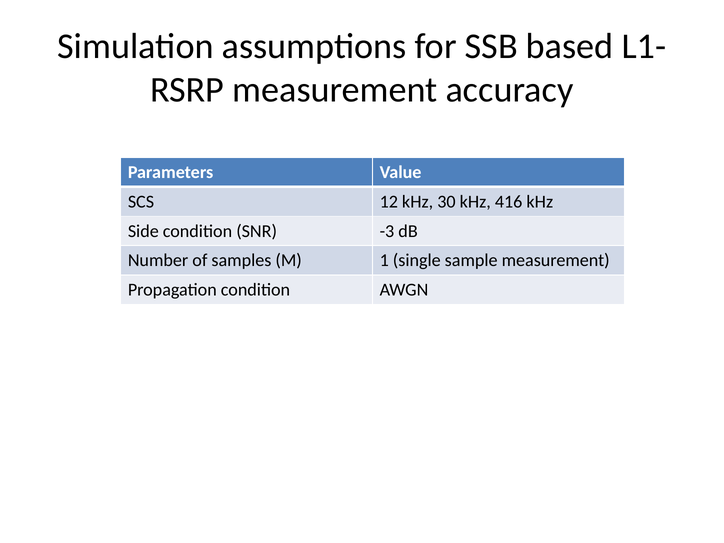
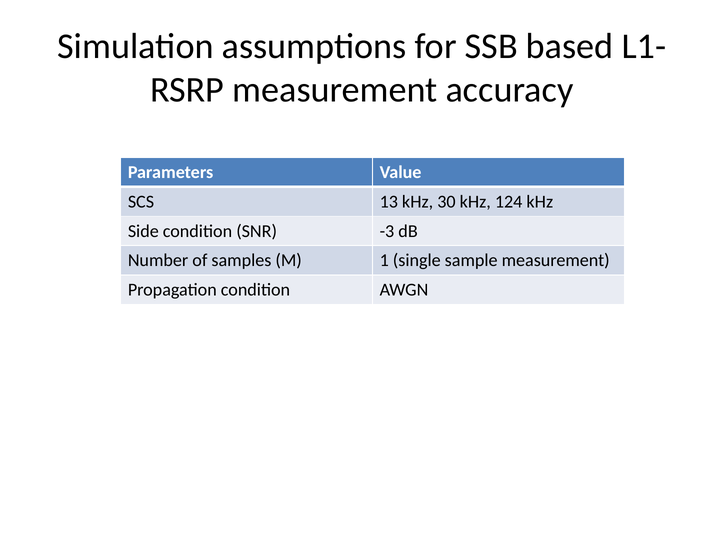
12: 12 -> 13
416: 416 -> 124
